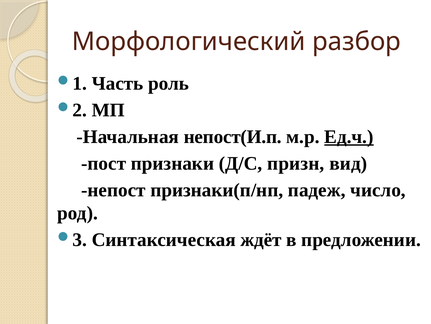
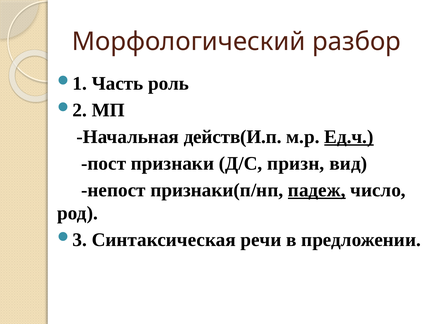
непост(И.п: непост(И.п -> действ(И.п
падеж underline: none -> present
ждёт: ждёт -> речи
